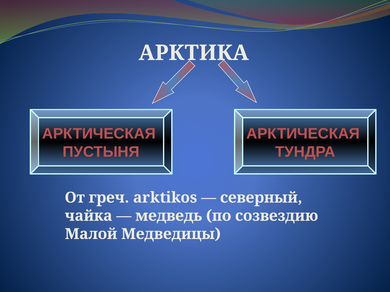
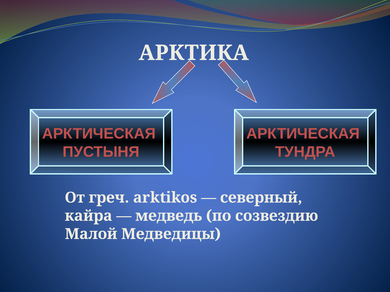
чайка: чайка -> кайра
